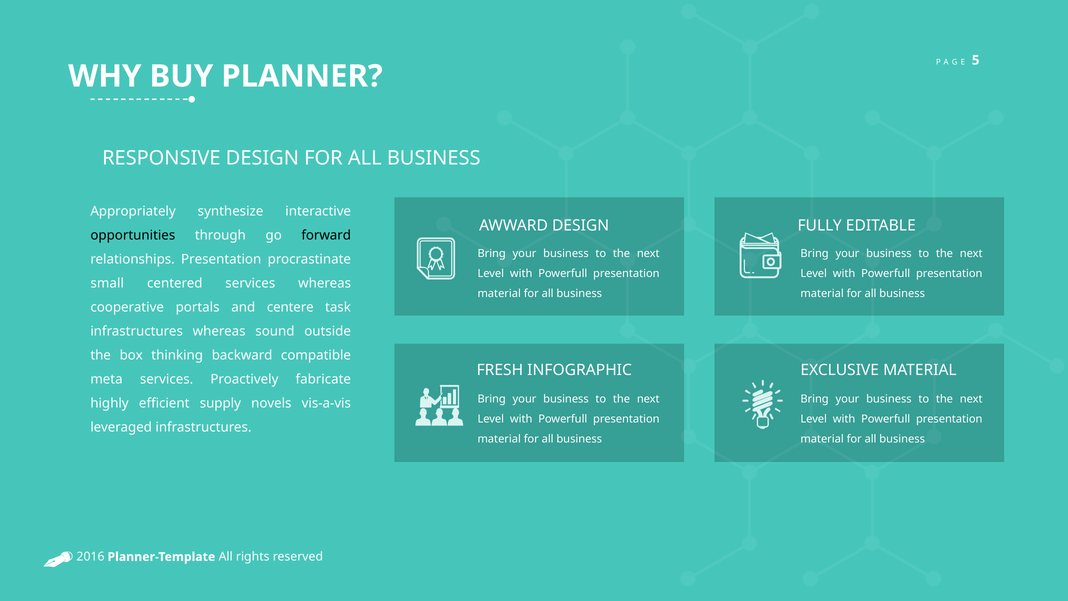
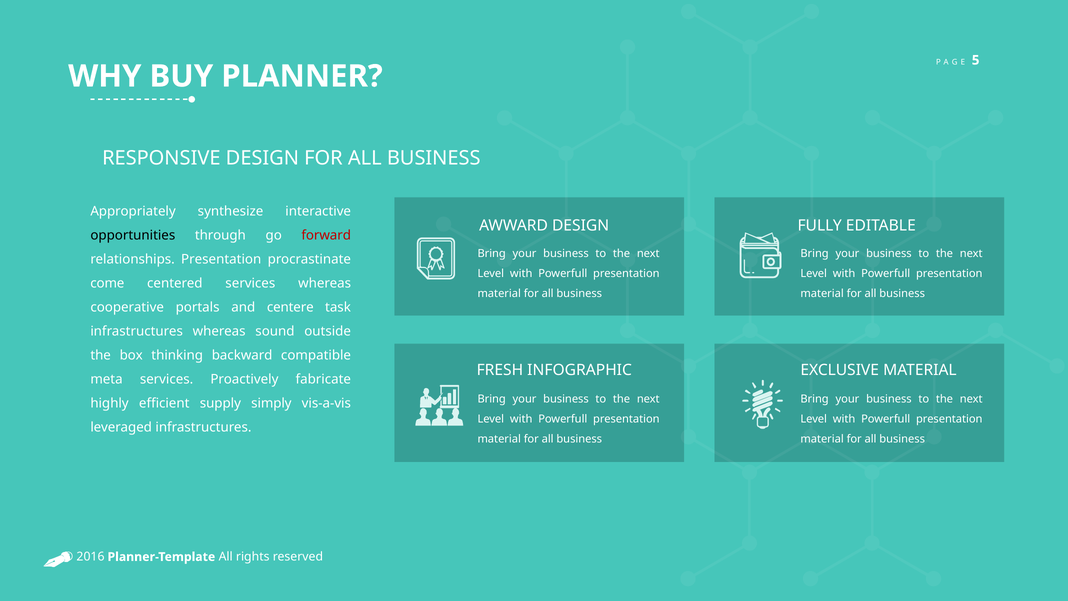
forward colour: black -> red
small: small -> come
novels: novels -> simply
